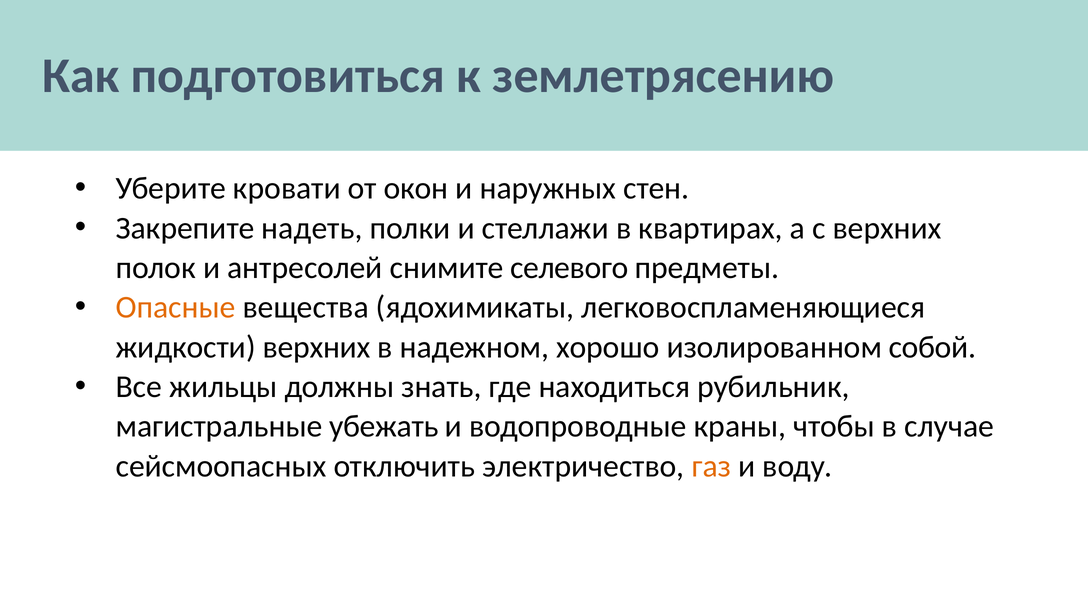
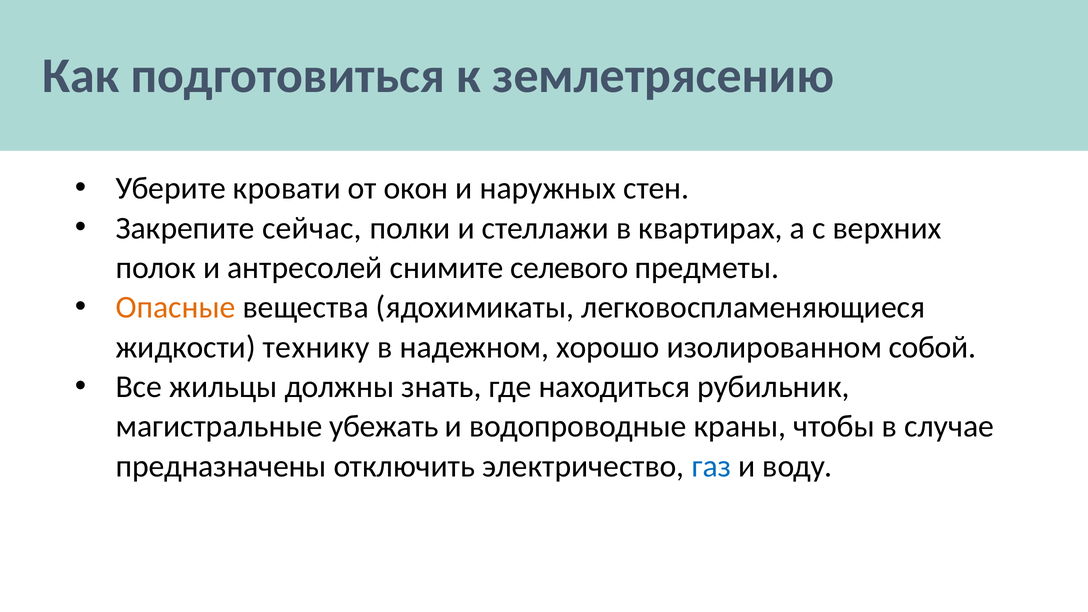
надеть: надеть -> сейчас
жидкости верхних: верхних -> технику
сейсмоопасных: сейсмоопасных -> предназначены
газ colour: orange -> blue
